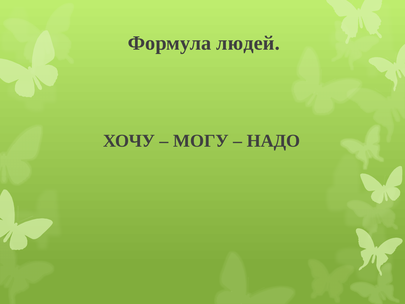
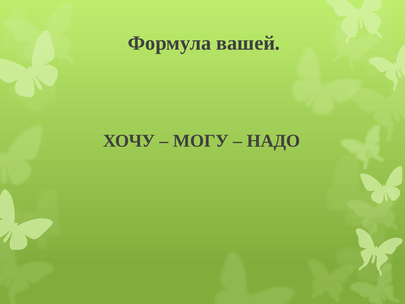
людей: людей -> вашей
